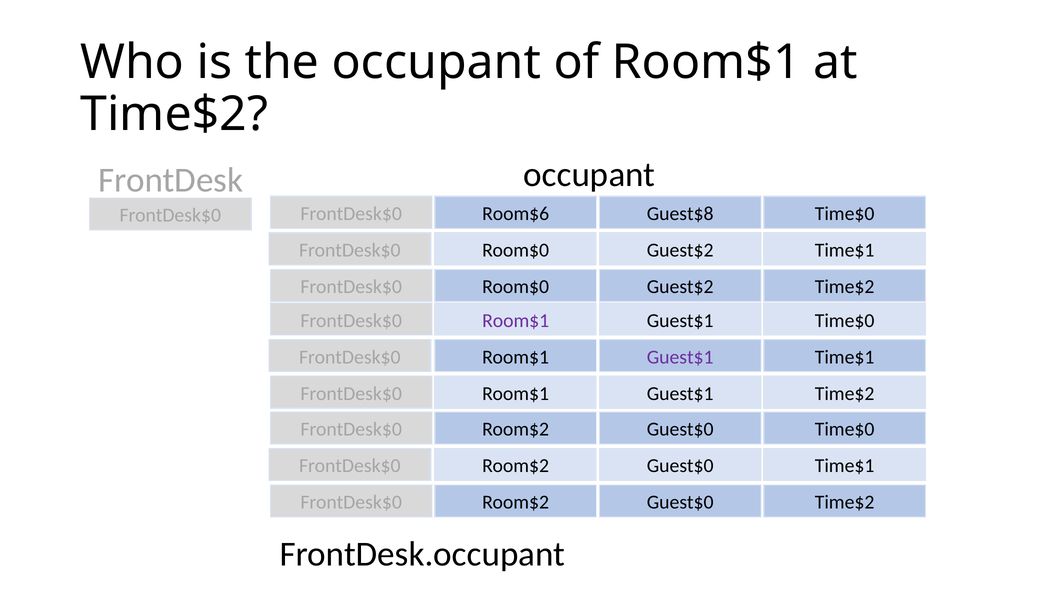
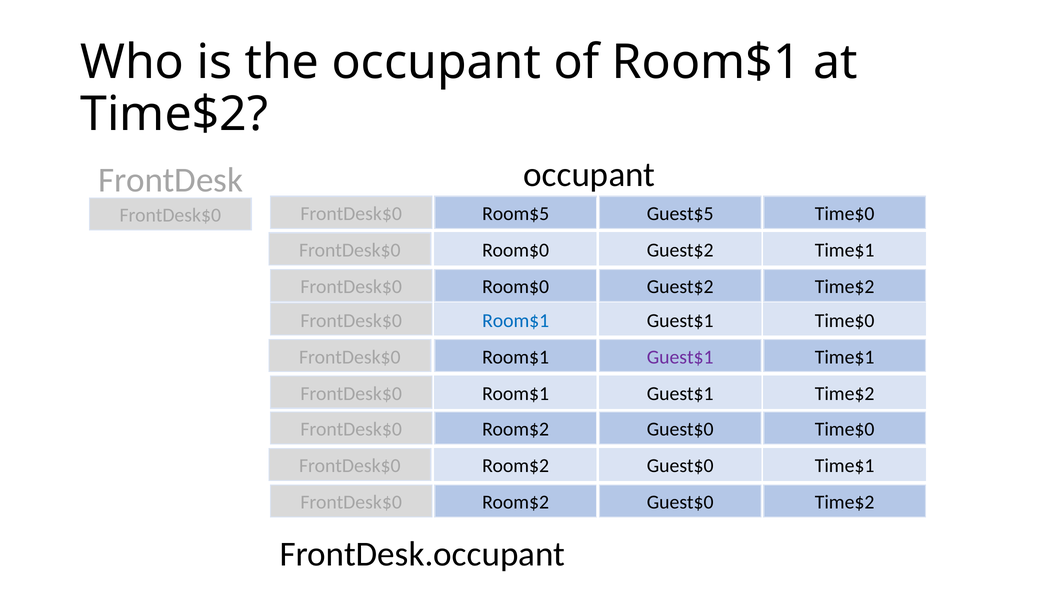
Room$6: Room$6 -> Room$5
Guest$8: Guest$8 -> Guest$5
Room$1 at (516, 321) colour: purple -> blue
